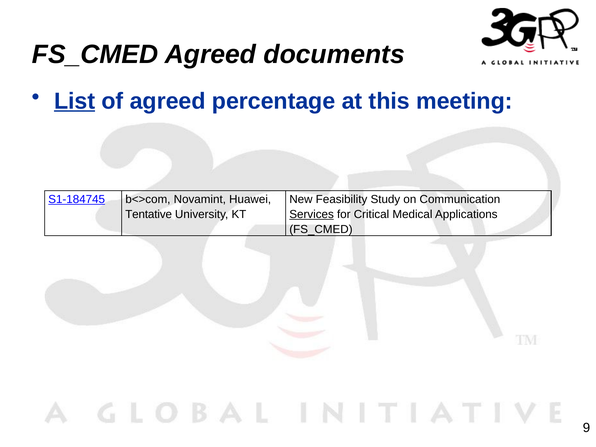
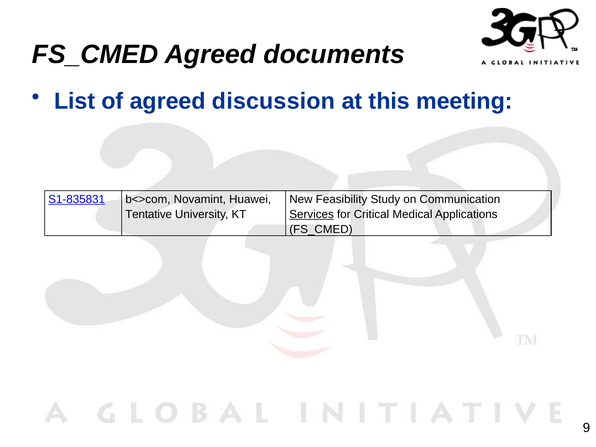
List underline: present -> none
percentage: percentage -> discussion
S1-184745: S1-184745 -> S1-835831
